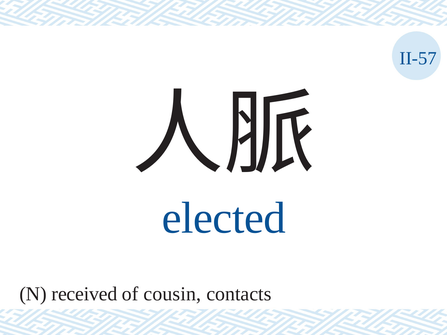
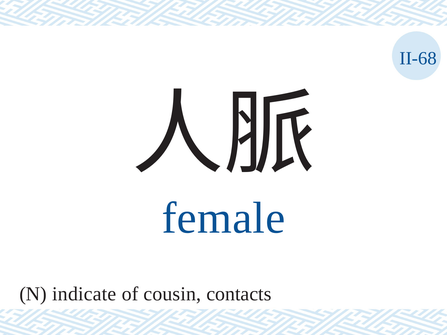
II-57: II-57 -> II-68
elected: elected -> female
received: received -> indicate
